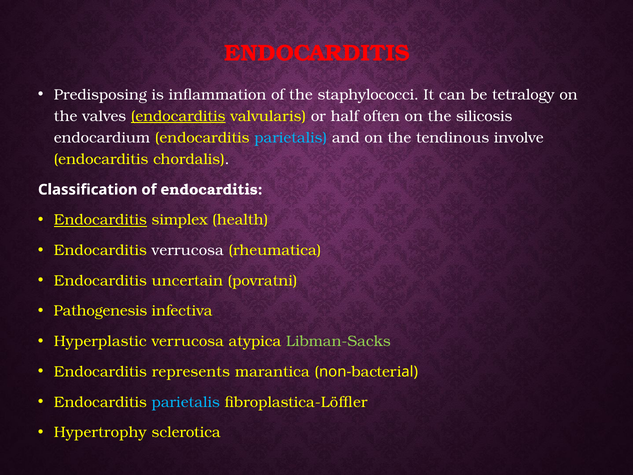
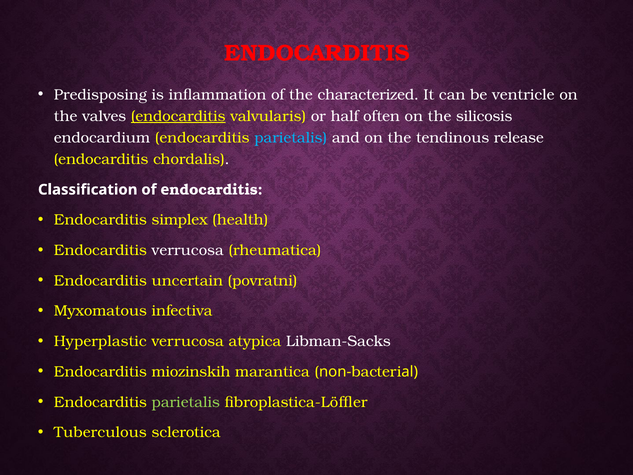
staphylococci: staphylococci -> characterized
tetralogy: tetralogy -> ventricle
involve: involve -> release
Endocarditis at (100, 220) underline: present -> none
Pathogenesis: Pathogenesis -> Myxomatous
Libman-Sacks colour: light green -> white
represents: represents -> miozinskih
parietalis at (186, 402) colour: light blue -> light green
Hypertrophy: Hypertrophy -> Tuberculous
